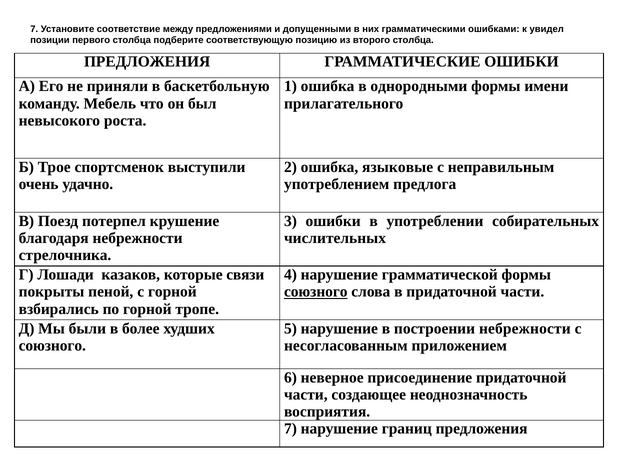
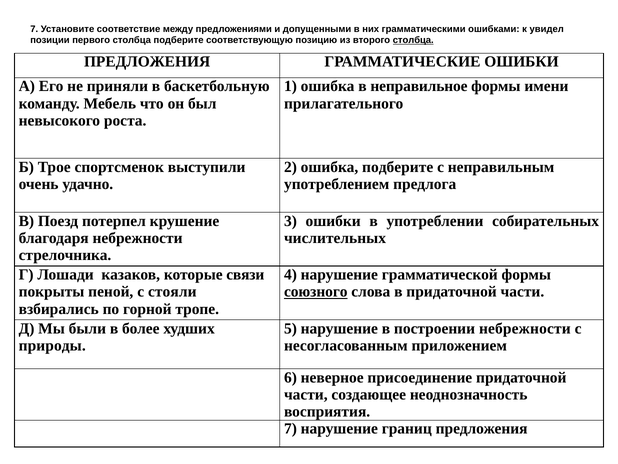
столбца at (413, 40) underline: none -> present
однородными: однородными -> неправильное
ошибка языковые: языковые -> подберите
с горной: горной -> стояли
союзного at (52, 345): союзного -> природы
